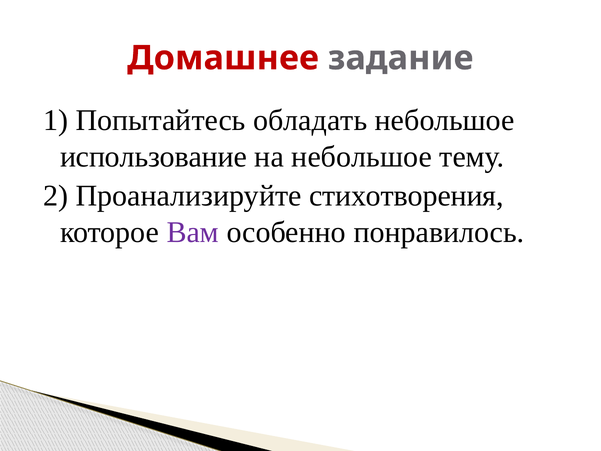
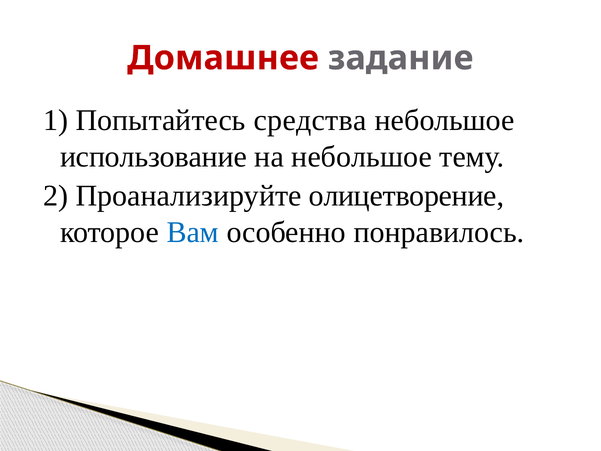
обладать: обладать -> средства
стихотворения: стихотворения -> олицетворение
Вам colour: purple -> blue
